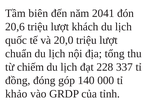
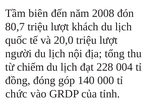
2041: 2041 -> 2008
20,6: 20,6 -> 80,7
chuẩn: chuẩn -> người
337: 337 -> 004
khảo: khảo -> chức
